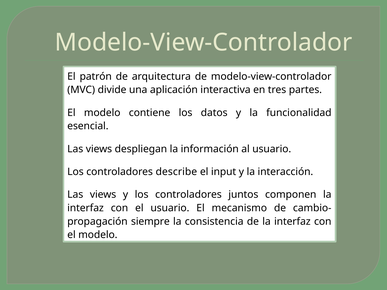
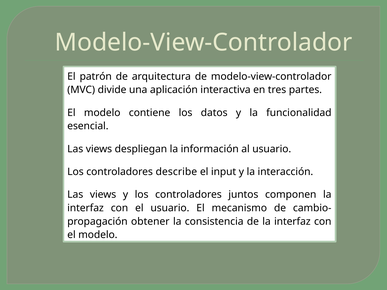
siempre: siempre -> obtener
